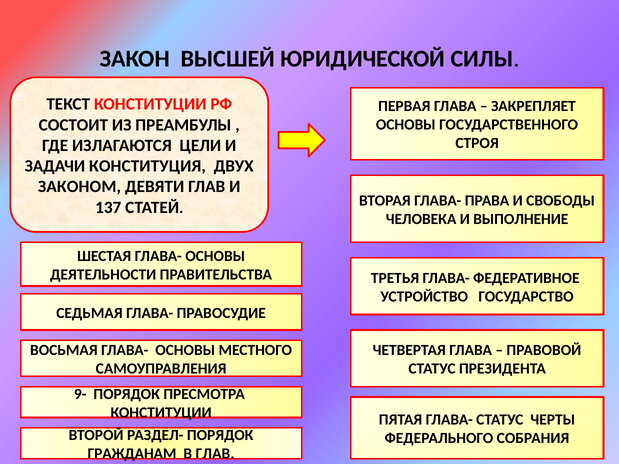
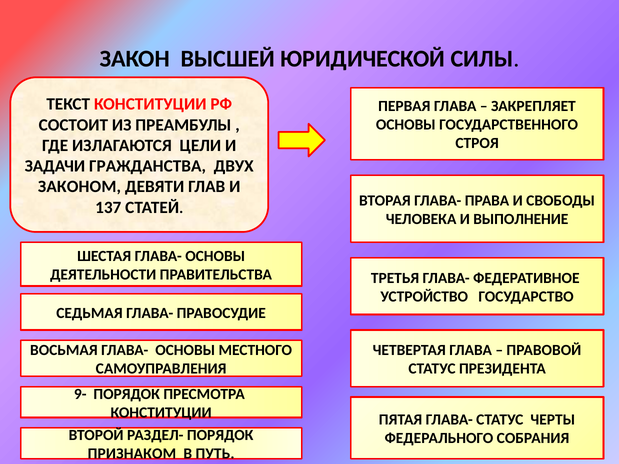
КОНСТИТУЦИЯ: КОНСТИТУЦИЯ -> ГРАЖДАНСТВА
ГРАЖДАНАМ: ГРАЖДАНАМ -> ПРИЗНАКОМ
В ГЛАВ: ГЛАВ -> ПУТЬ
